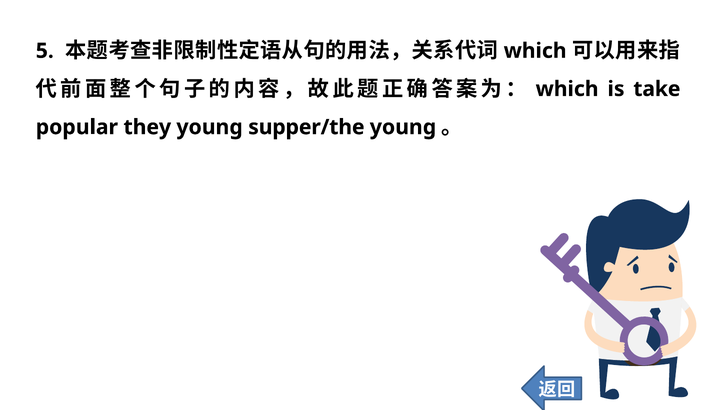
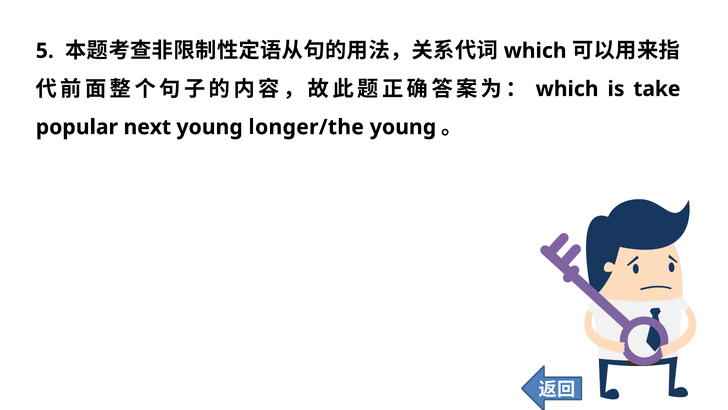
they: they -> next
supper/the: supper/the -> longer/the
